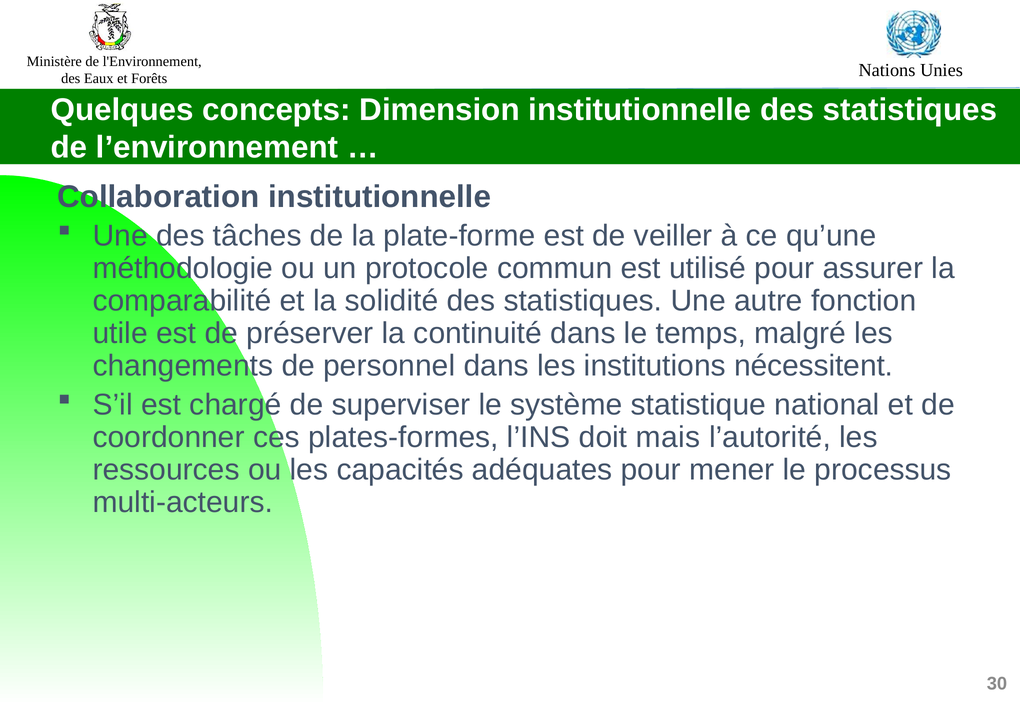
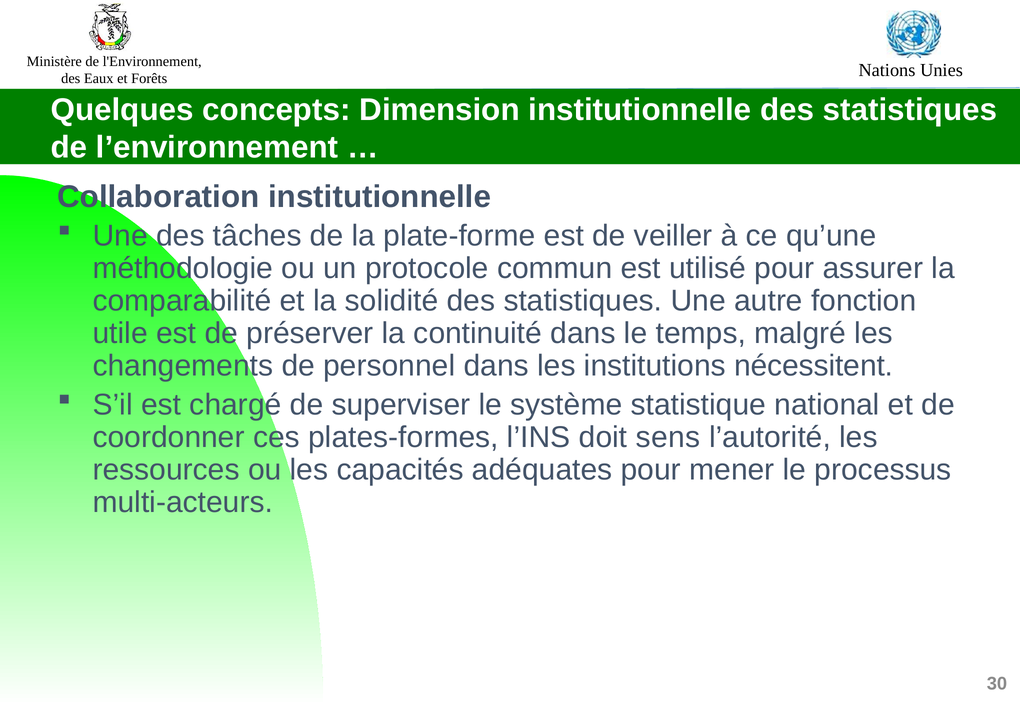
mais: mais -> sens
